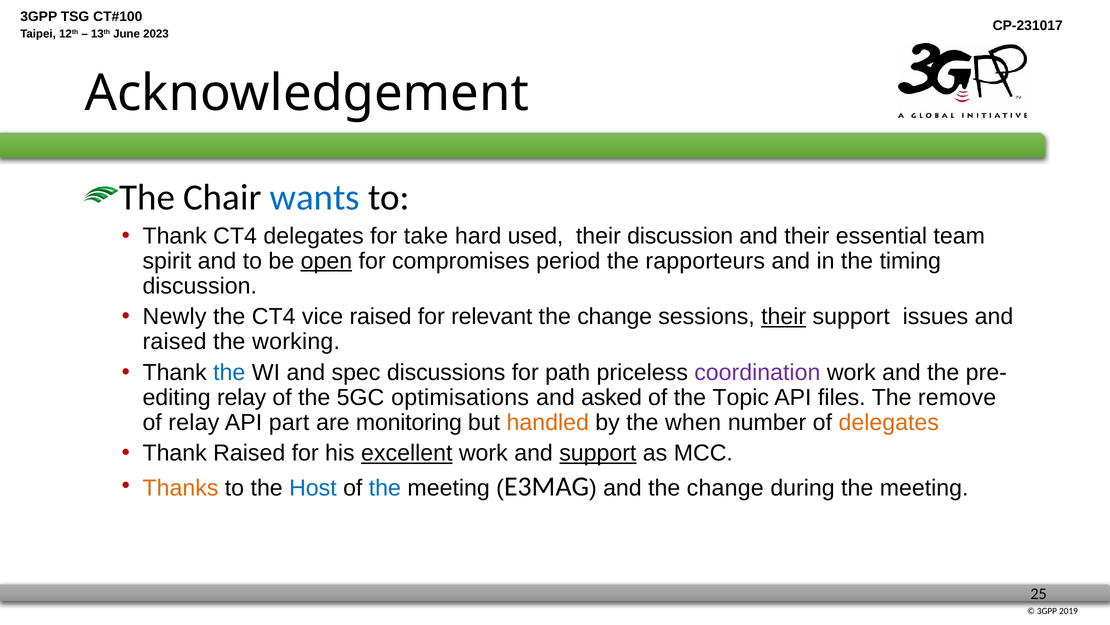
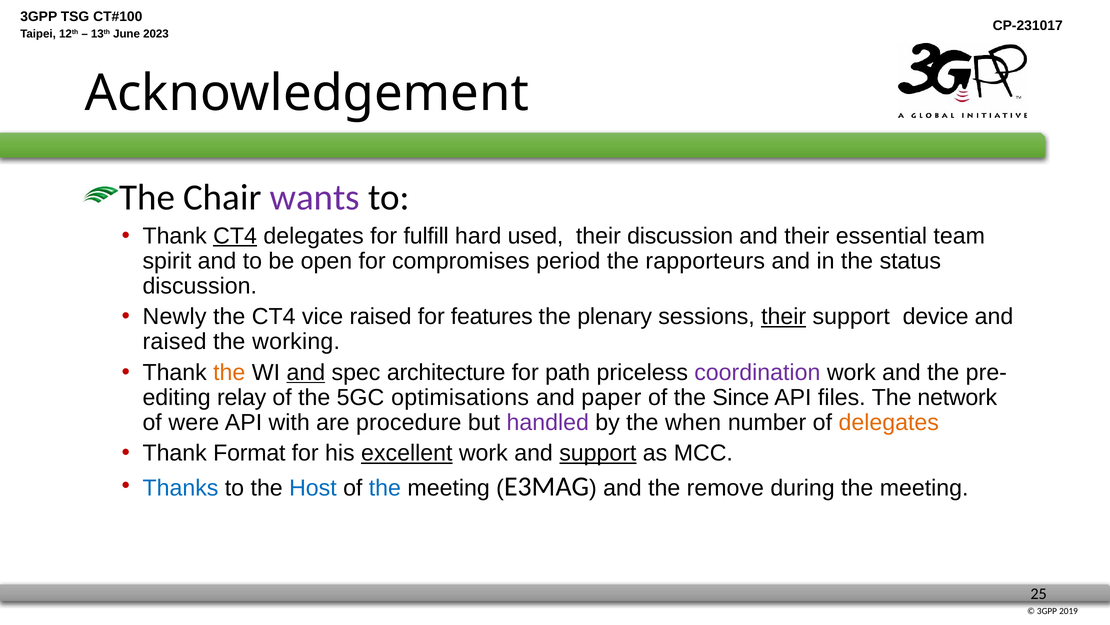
wants colour: blue -> purple
CT4 at (235, 236) underline: none -> present
take: take -> fulfill
open underline: present -> none
timing: timing -> status
relevant: relevant -> features
change at (615, 316): change -> plenary
issues: issues -> device
the at (229, 372) colour: blue -> orange
and at (306, 372) underline: none -> present
discussions: discussions -> architecture
asked: asked -> paper
Topic: Topic -> Since
remove: remove -> network
of relay: relay -> were
part: part -> with
monitoring: monitoring -> procedure
handled colour: orange -> purple
Thank Raised: Raised -> Format
Thanks colour: orange -> blue
and the change: change -> remove
